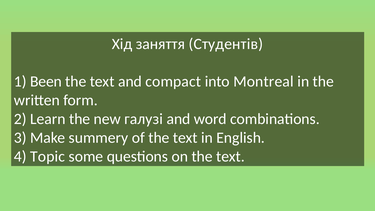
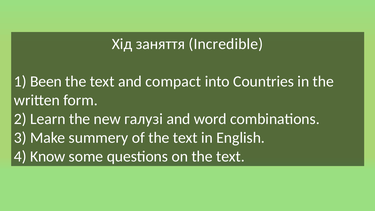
Студентів: Студентів -> Incredible
Montreal: Montreal -> Countries
Topic: Topic -> Know
